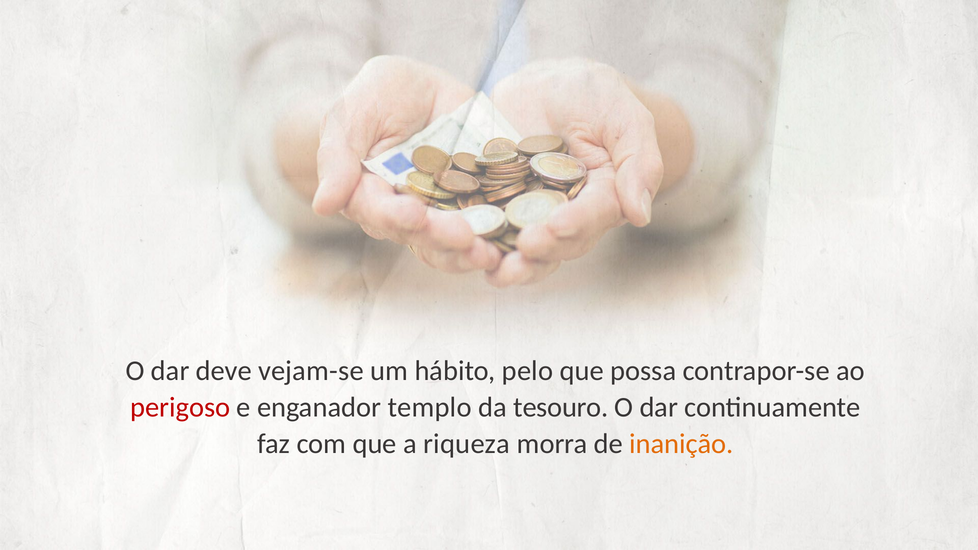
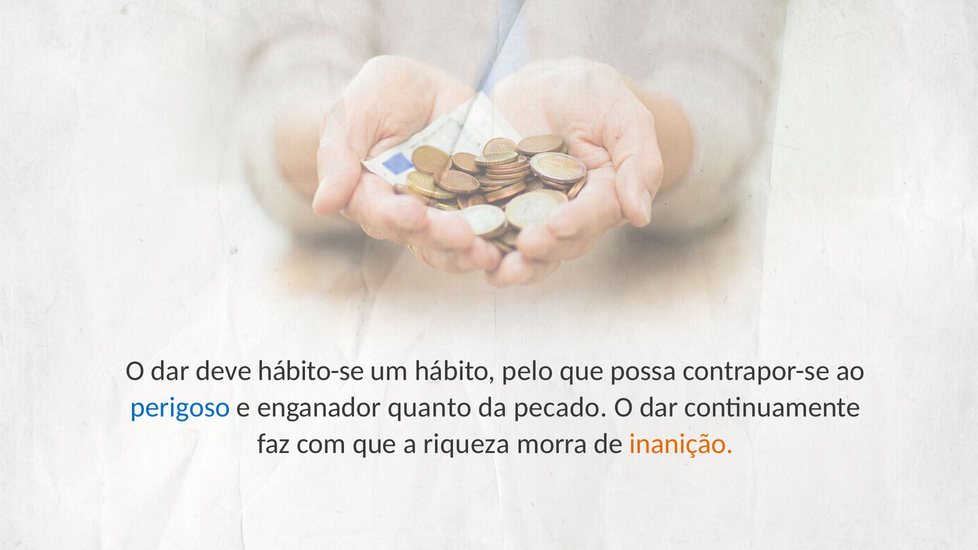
vejam-se: vejam-se -> hábito-se
perigoso colour: red -> blue
templo: templo -> quanto
tesouro: tesouro -> pecado
